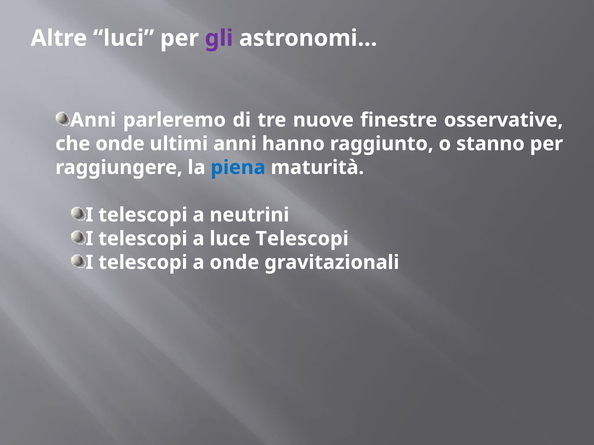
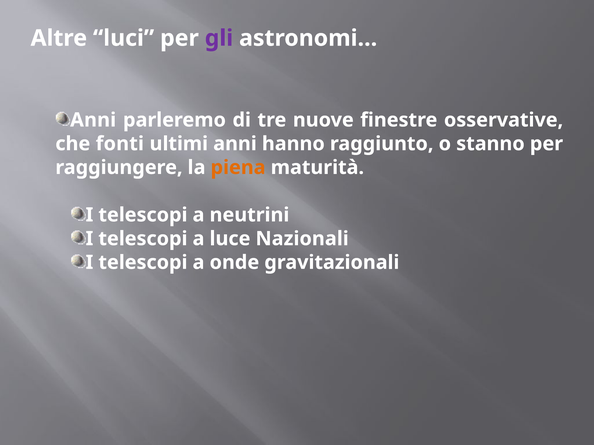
che onde: onde -> fonti
piena colour: blue -> orange
luce Telescopi: Telescopi -> Nazionali
